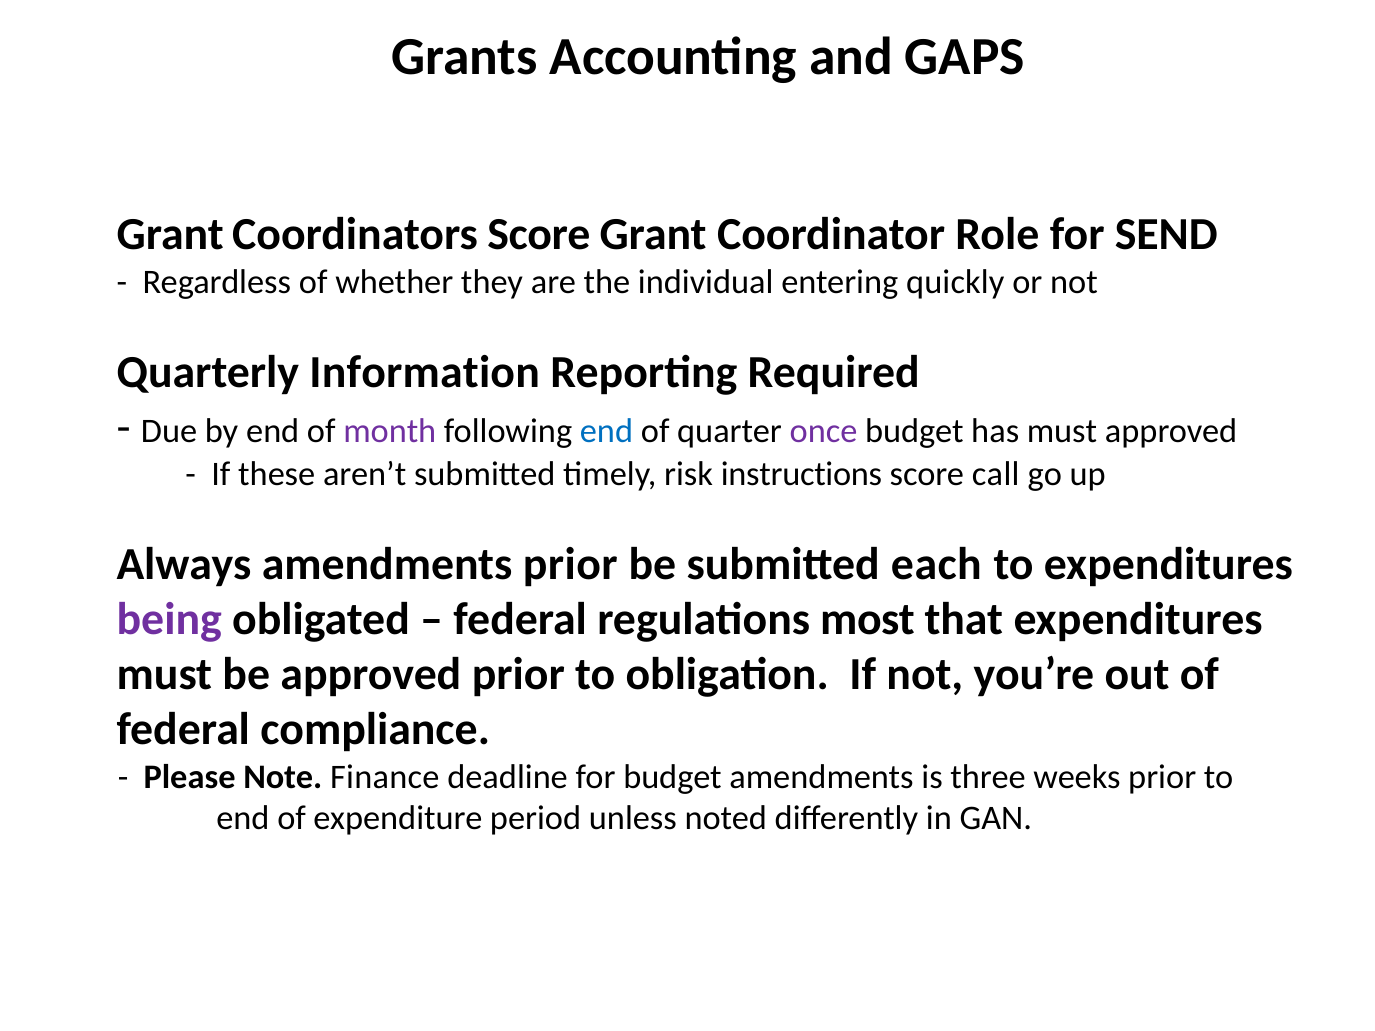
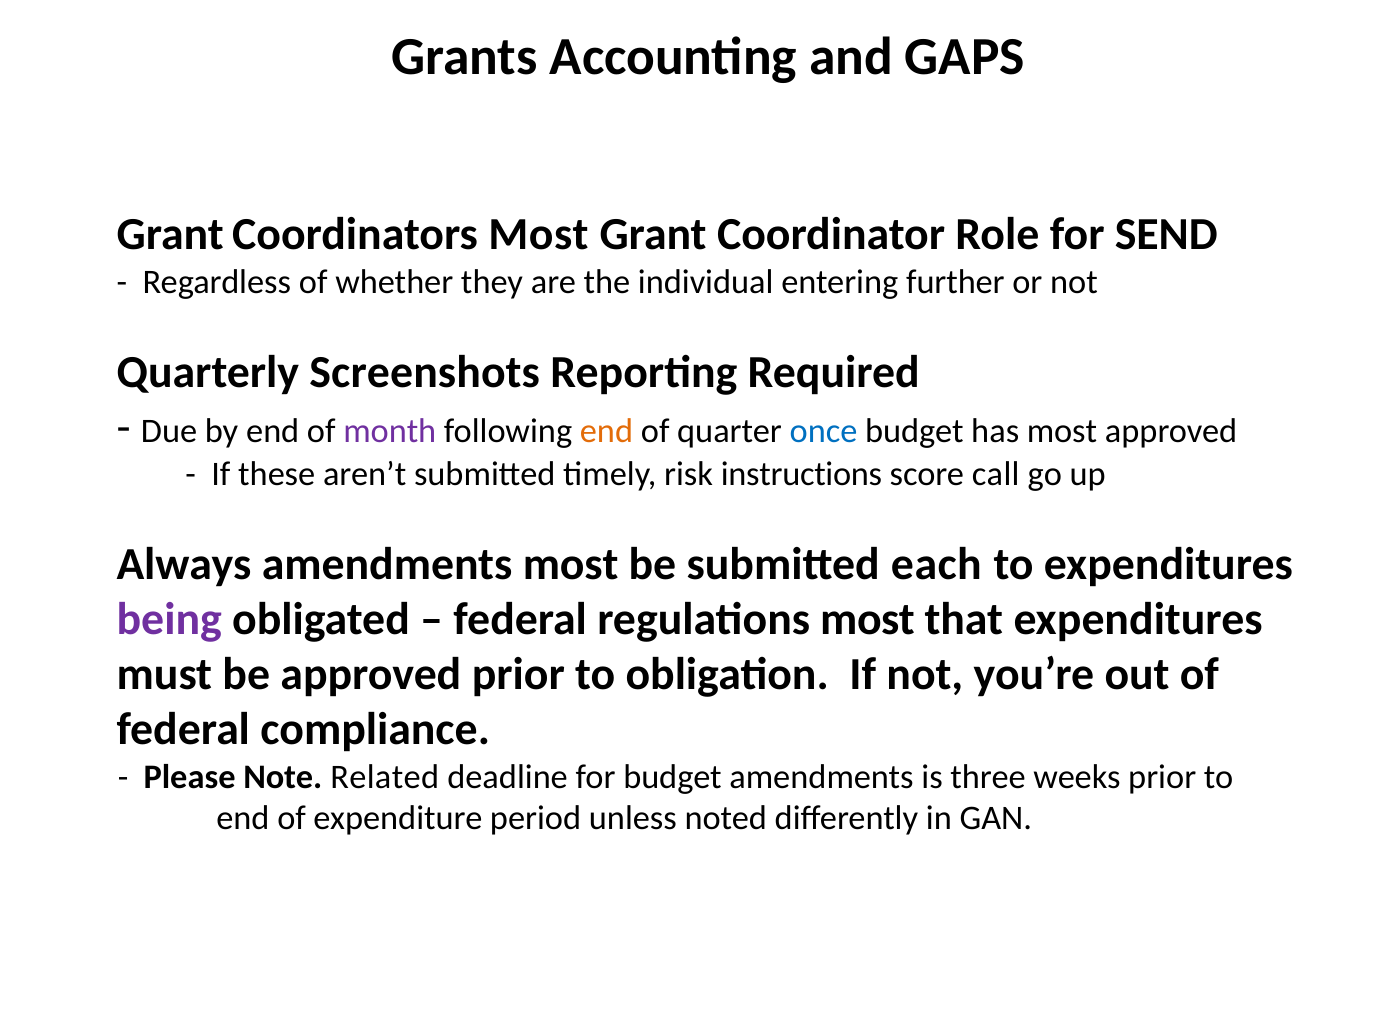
Coordinators Score: Score -> Most
quickly: quickly -> further
Information: Information -> Screenshots
end at (606, 431) colour: blue -> orange
once colour: purple -> blue
has must: must -> most
amendments prior: prior -> most
Finance: Finance -> Related
